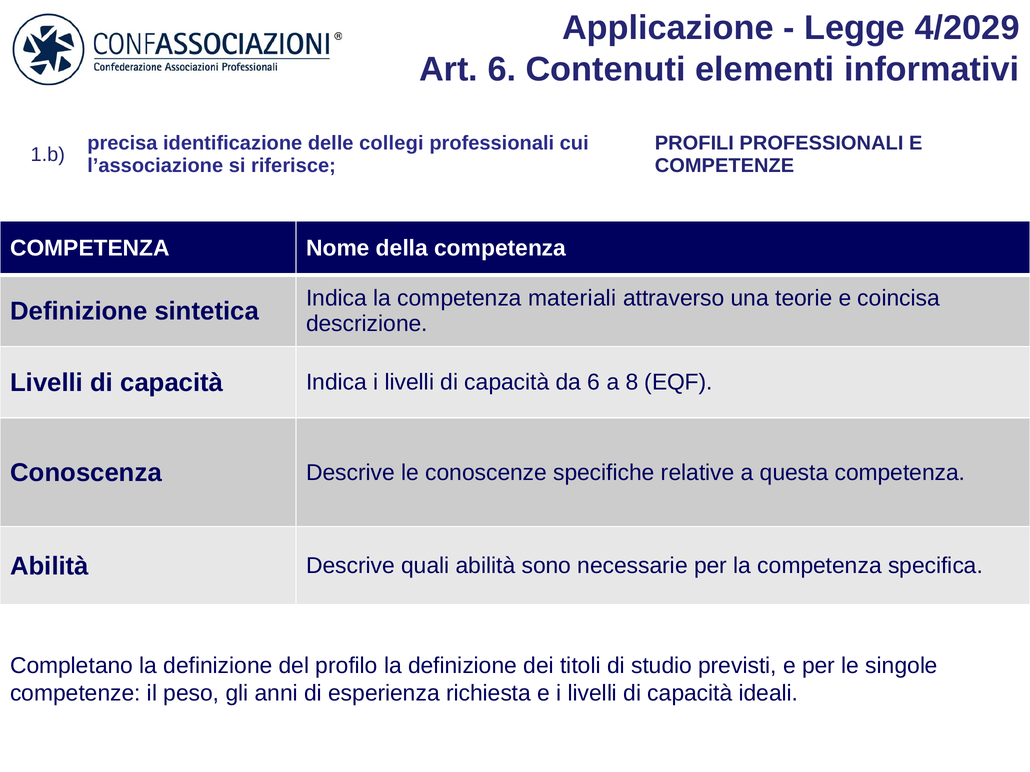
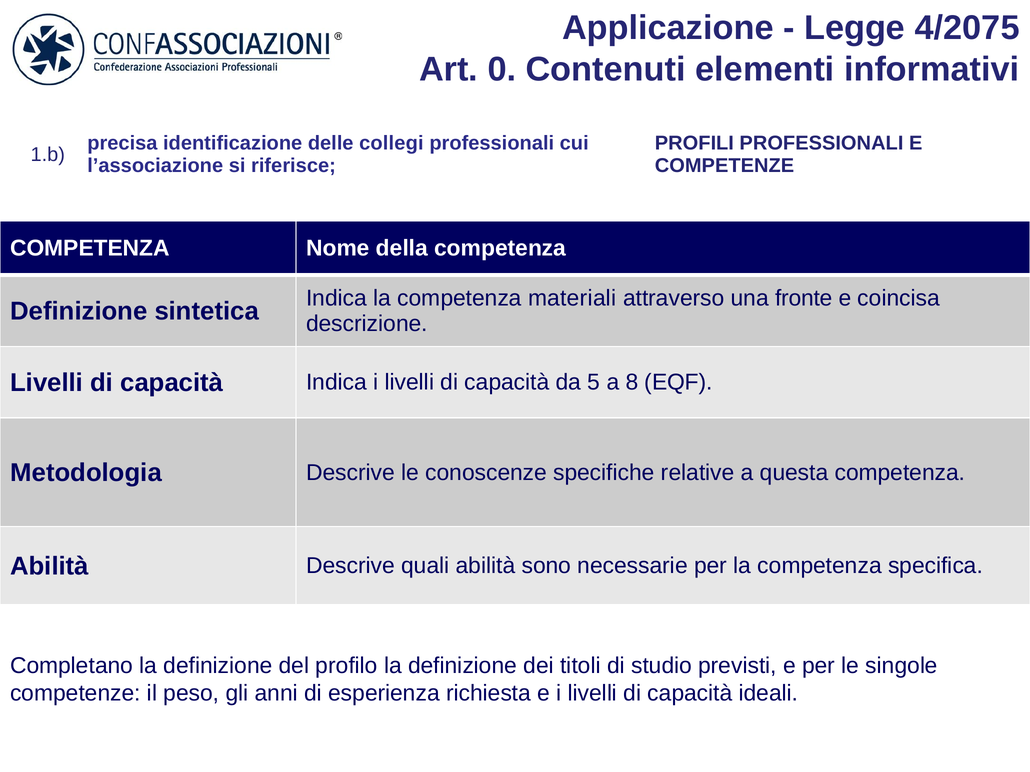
4/2029: 4/2029 -> 4/2075
Art 6: 6 -> 0
teorie: teorie -> fronte
da 6: 6 -> 5
Conoscenza: Conoscenza -> Metodologia
